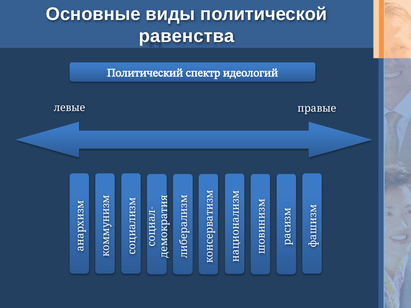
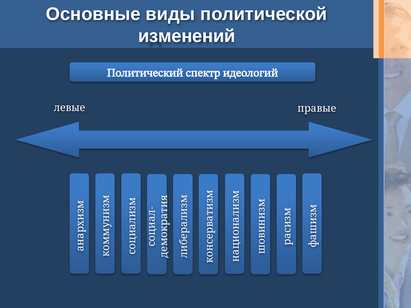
равенства: равенства -> изменений
